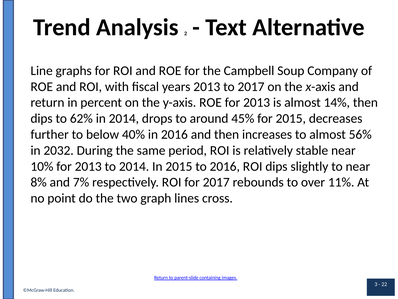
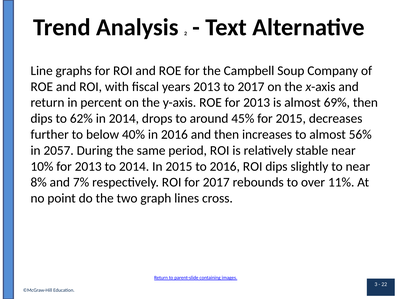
14%: 14% -> 69%
2032: 2032 -> 2057
